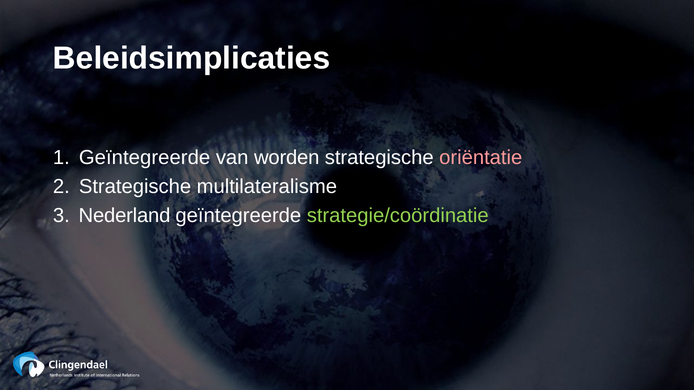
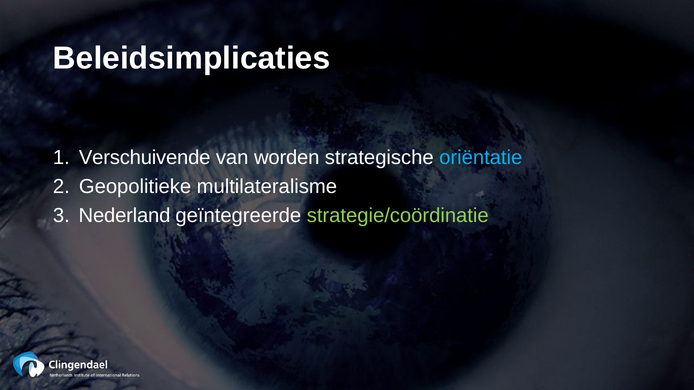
Geïntegreerde at (145, 158): Geïntegreerde -> Verschuivende
oriëntatie colour: pink -> light blue
Strategische at (135, 187): Strategische -> Geopolitieke
